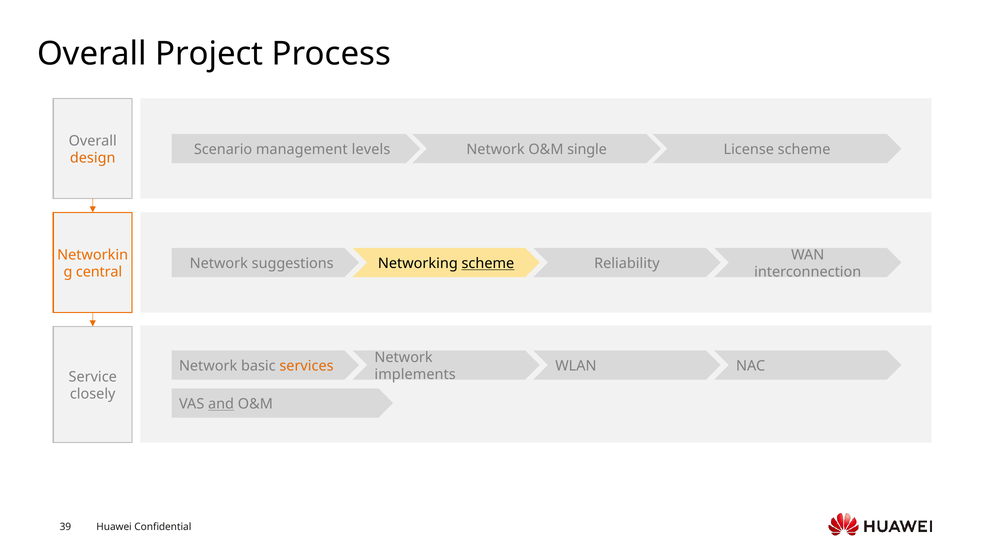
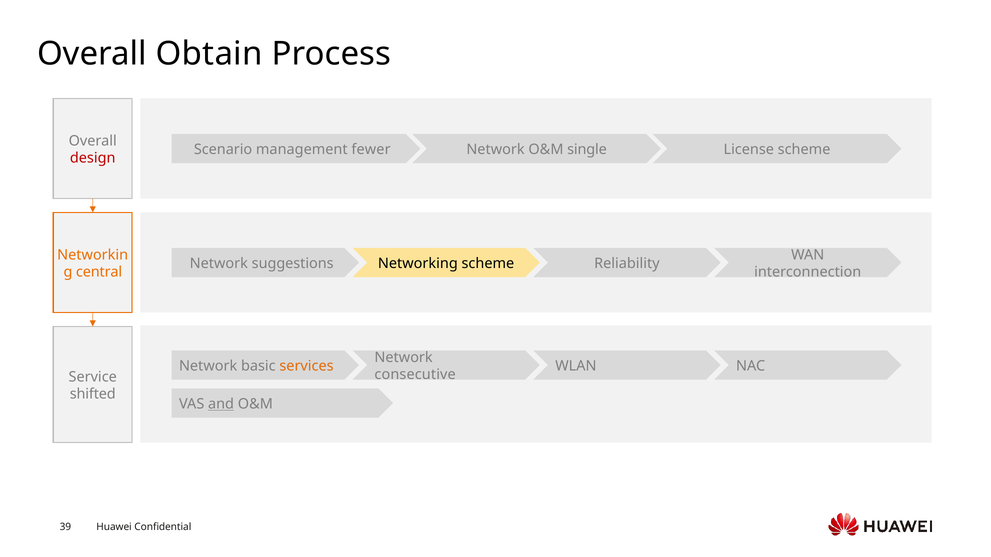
Project: Project -> Obtain
levels: levels -> fewer
design colour: orange -> red
scheme at (488, 264) underline: present -> none
implements: implements -> consecutive
closely: closely -> shifted
